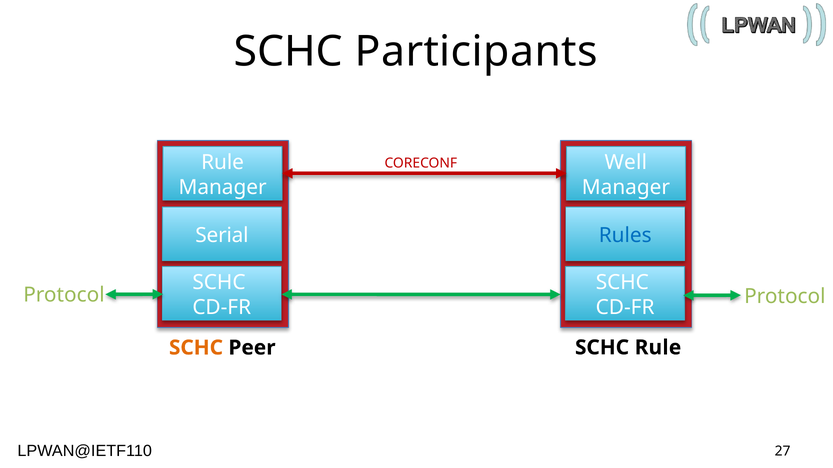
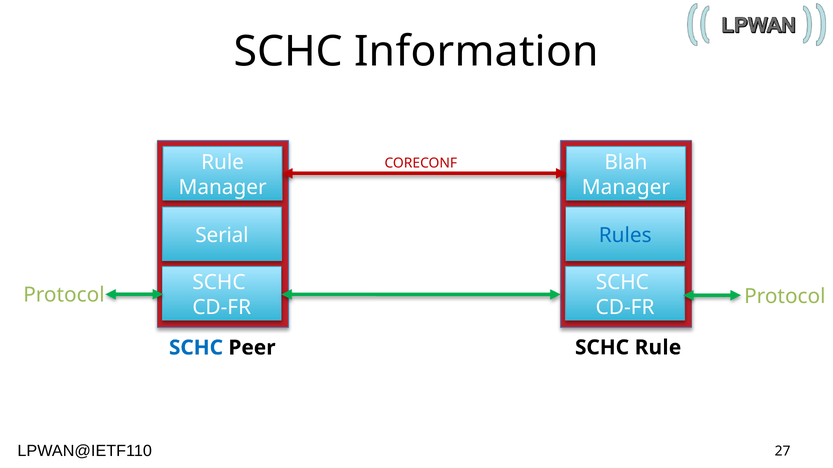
Participants: Participants -> Information
Well: Well -> Blah
SCHC at (196, 348) colour: orange -> blue
